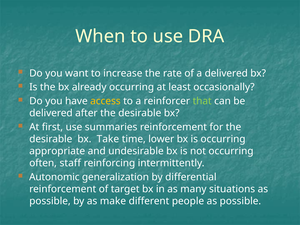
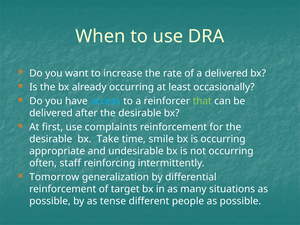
access colour: yellow -> light blue
summaries: summaries -> complaints
lower: lower -> smile
Autonomic: Autonomic -> Tomorrow
make: make -> tense
